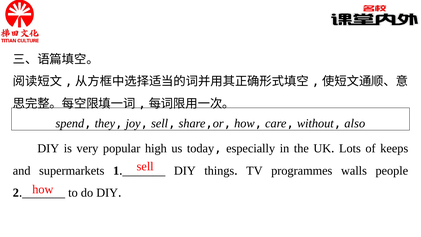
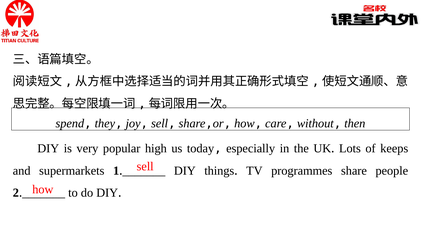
also: also -> then
walls: walls -> share
